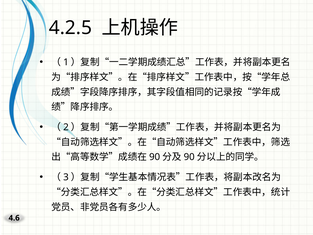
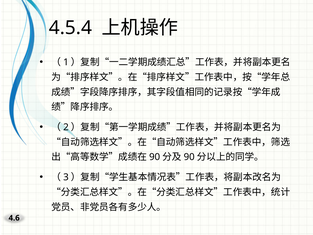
4.2.5: 4.2.5 -> 4.5.4
